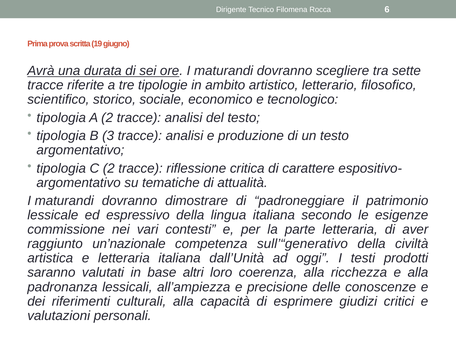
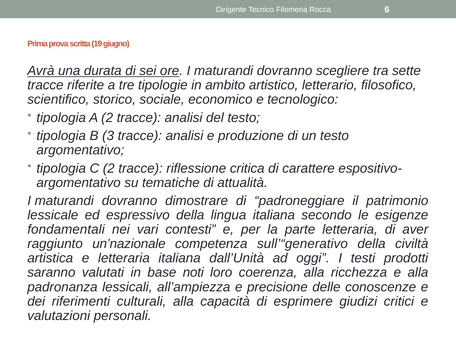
commissione: commissione -> fondamentali
altri: altri -> noti
